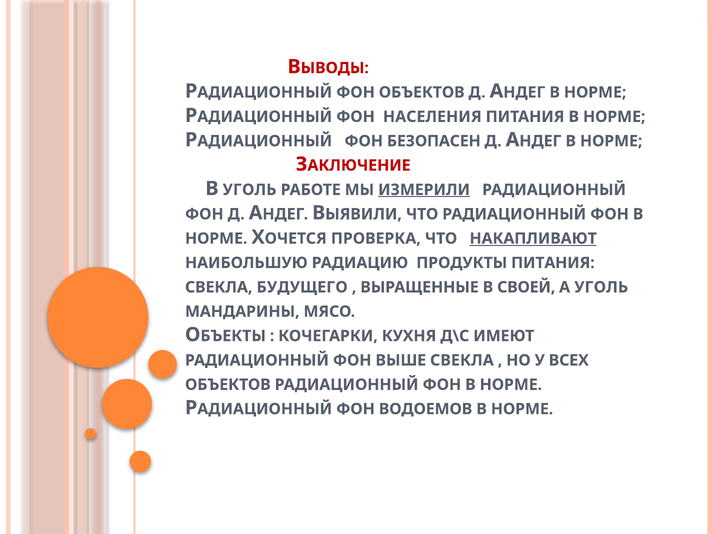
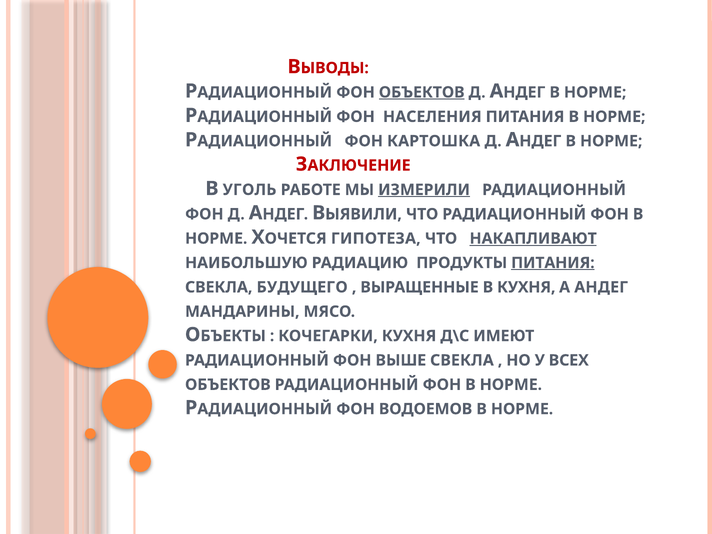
ОБЪЕКТОВ at (422, 92) underline: none -> present
БЕЗОПАСЕН: БЕЗОПАСЕН -> КАРТОШКА
ПРОВЕРКА: ПРОВЕРКА -> ГИПОТЕЗА
ПИТАНИЯ at (553, 263) underline: none -> present
В СВОЕЙ: СВОЕЙ -> КУХНЯ
А УГОЛЬ: УГОЛЬ -> АНДЕГ
